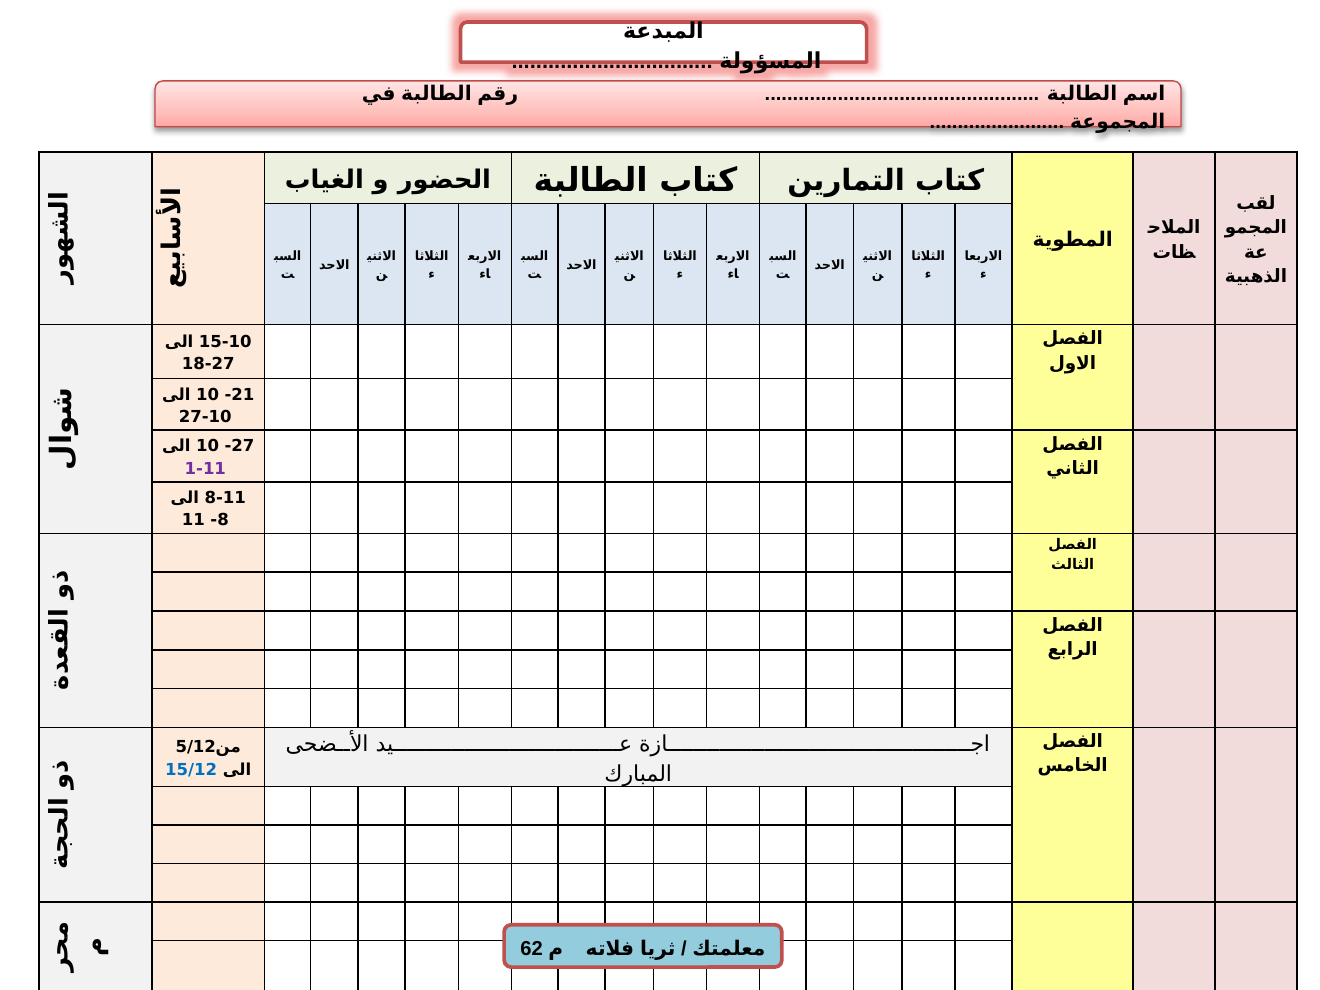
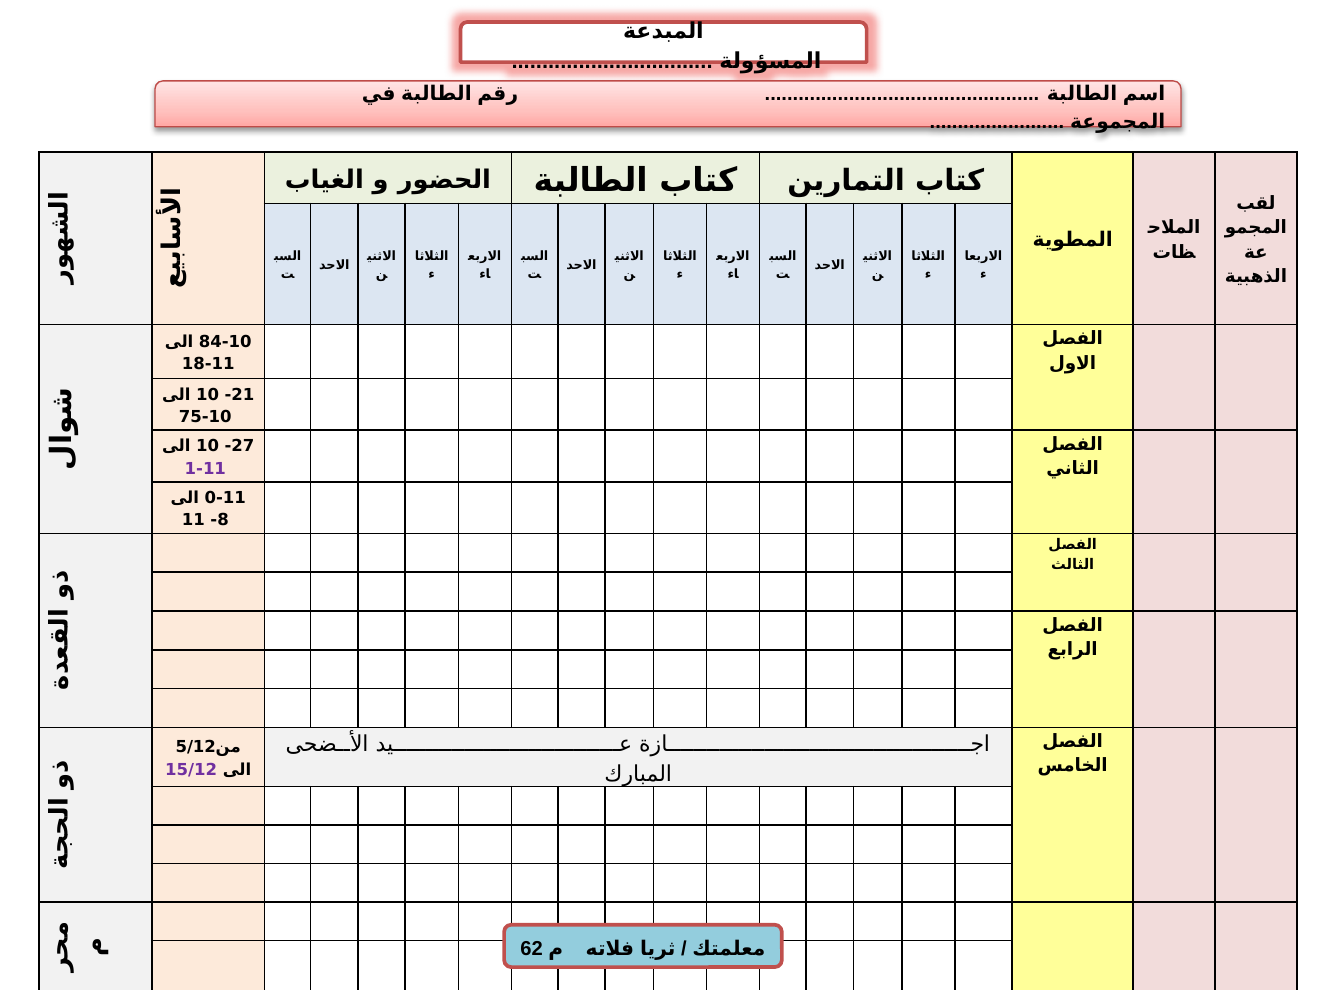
15-10: 15-10 -> 84-10
18-27: 18-27 -> 18-11
27-10: 27-10 -> 75-10
8-11: 8-11 -> 0-11
15/12 colour: blue -> purple
